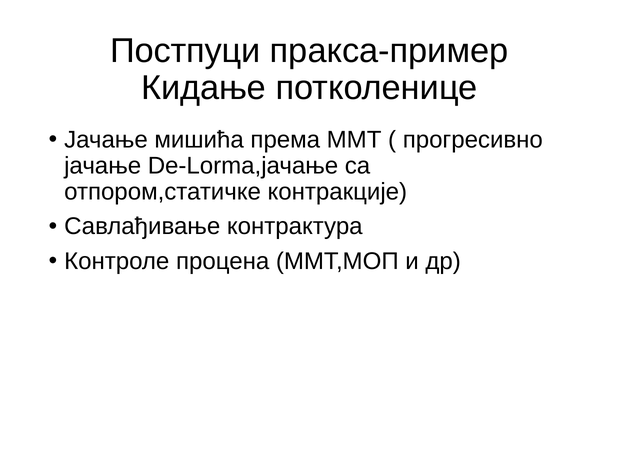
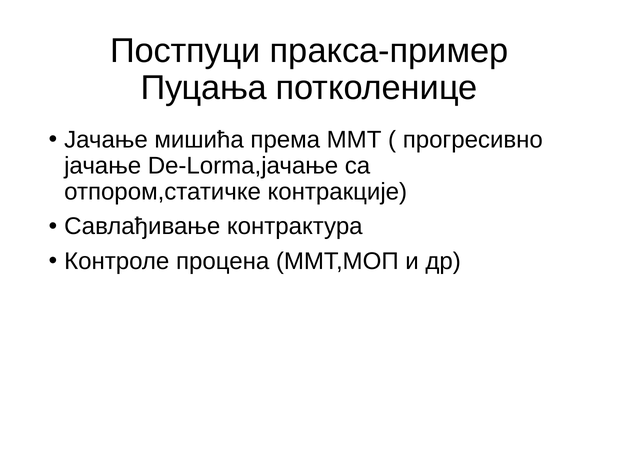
Кидање: Кидање -> Пуцања
